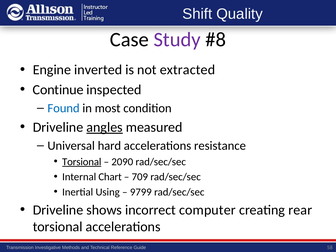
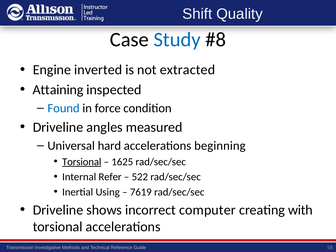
Study colour: purple -> blue
Continue: Continue -> Attaining
most: most -> force
angles underline: present -> none
resistance: resistance -> beginning
2090: 2090 -> 1625
Chart: Chart -> Refer
709: 709 -> 522
9799: 9799 -> 7619
rear: rear -> with
